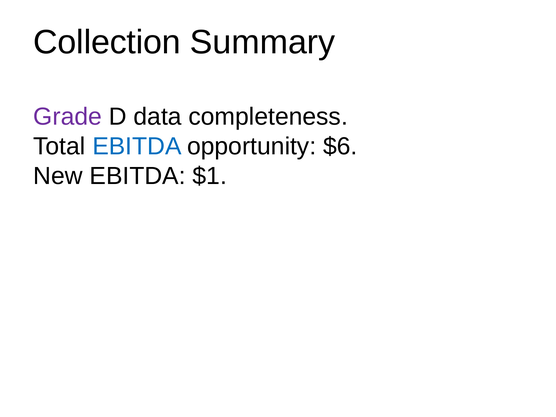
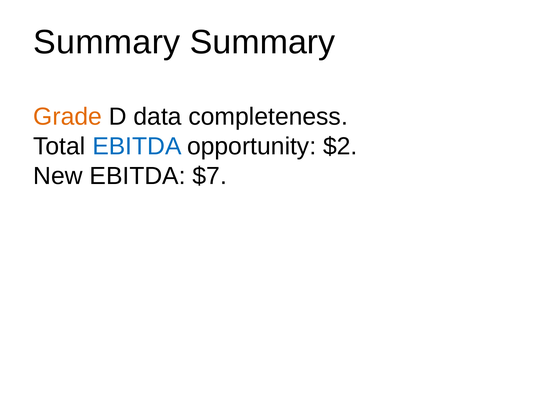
Collection at (107, 42): Collection -> Summary
Grade colour: purple -> orange
$6: $6 -> $2
$1: $1 -> $7
